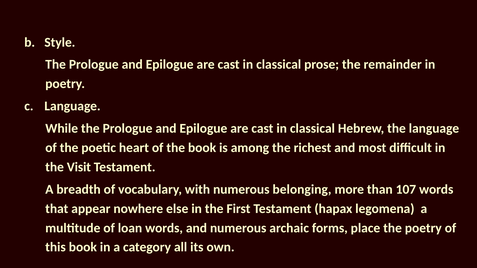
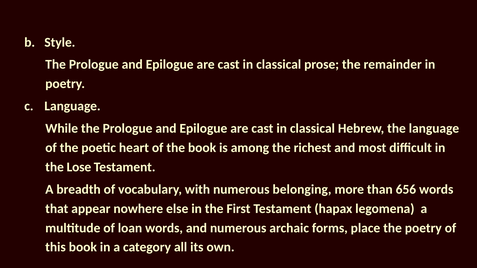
Visit: Visit -> Lose
107: 107 -> 656
